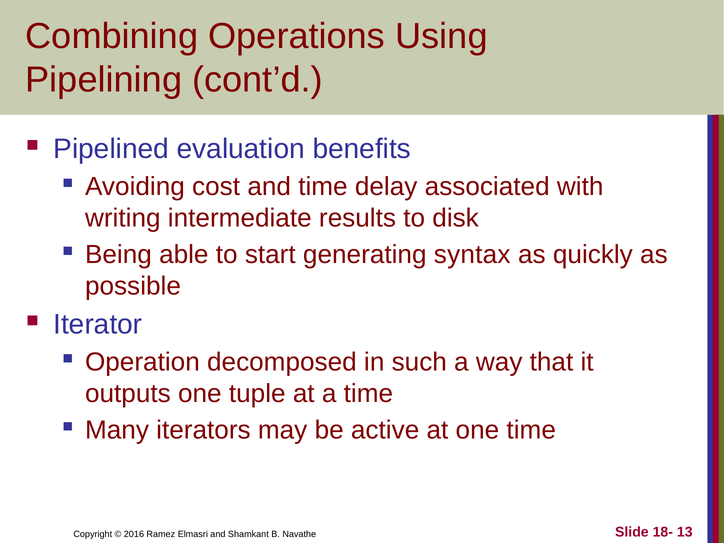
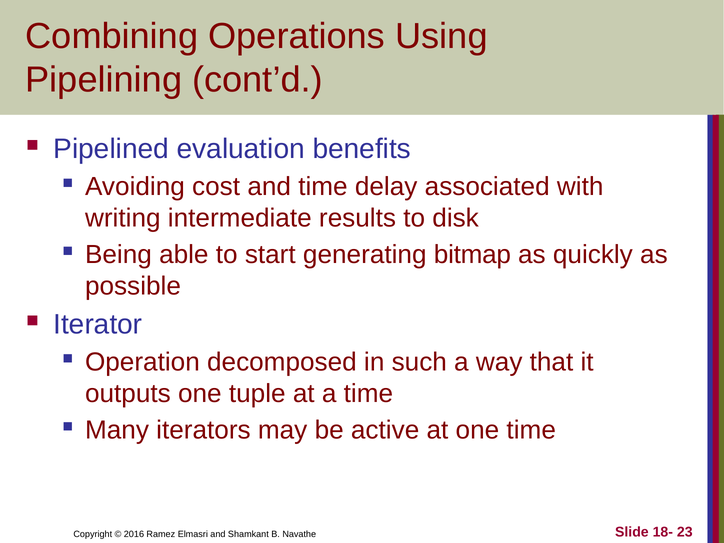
syntax: syntax -> bitmap
13: 13 -> 23
